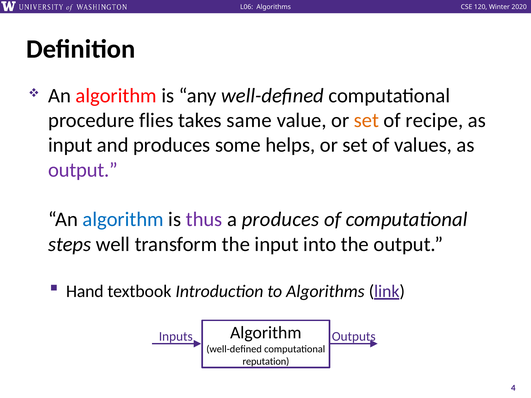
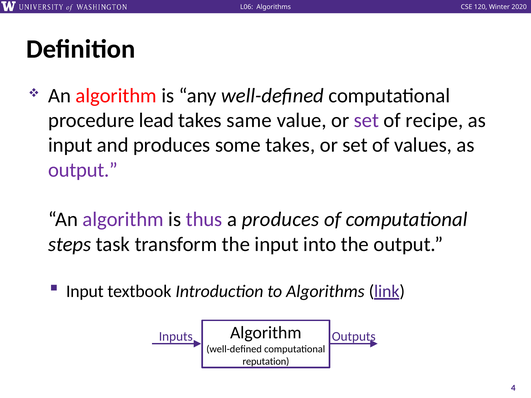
flies: flies -> lead
set at (366, 120) colour: orange -> purple
some helps: helps -> takes
algorithm at (123, 220) colour: blue -> purple
well: well -> task
Hand at (85, 291): Hand -> Input
